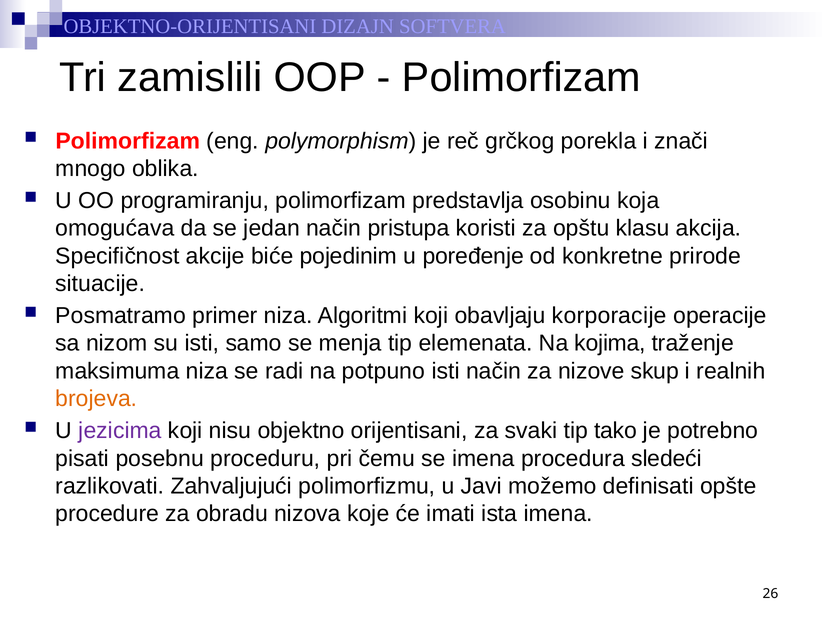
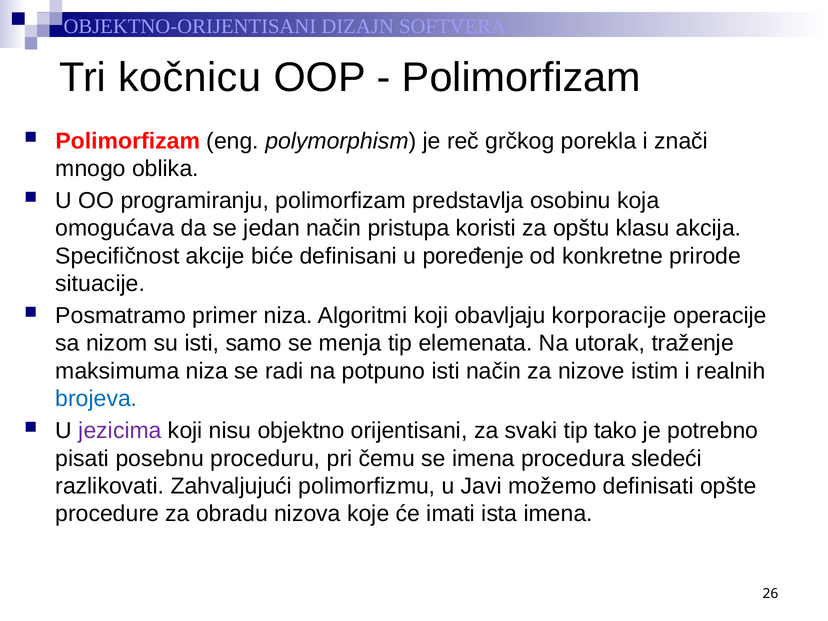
zamislili: zamislili -> kočnicu
pojedinim: pojedinim -> definisani
kojima: kojima -> utorak
skup: skup -> istim
brojeva colour: orange -> blue
